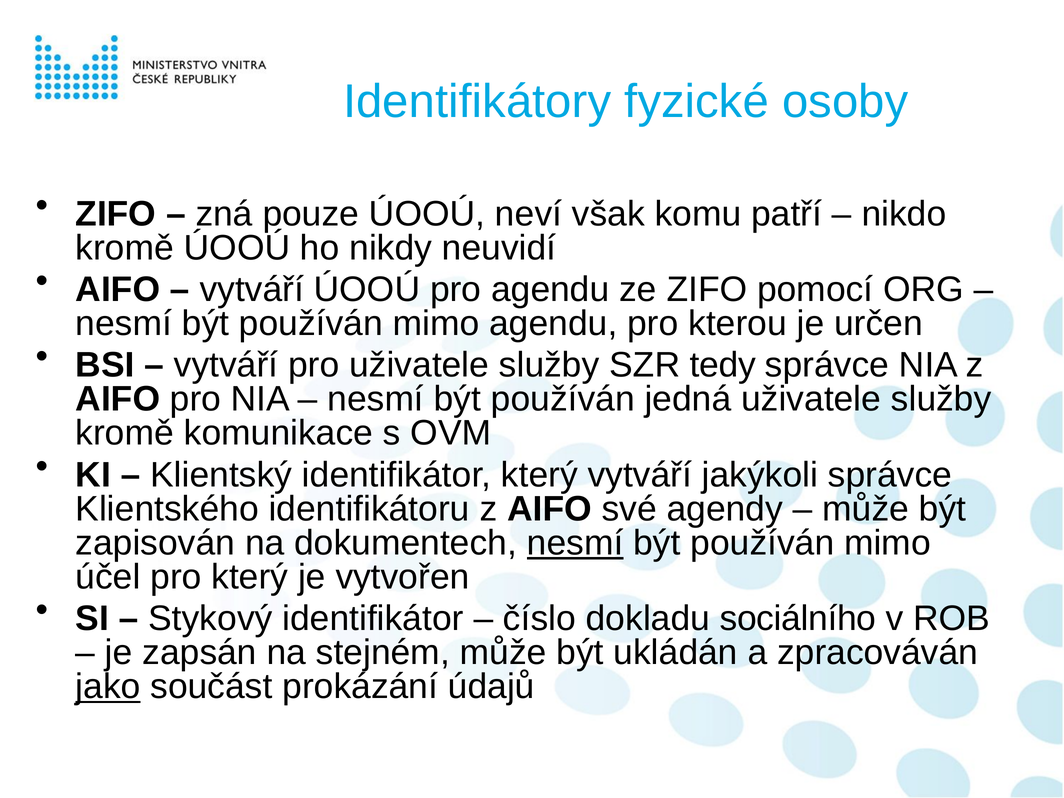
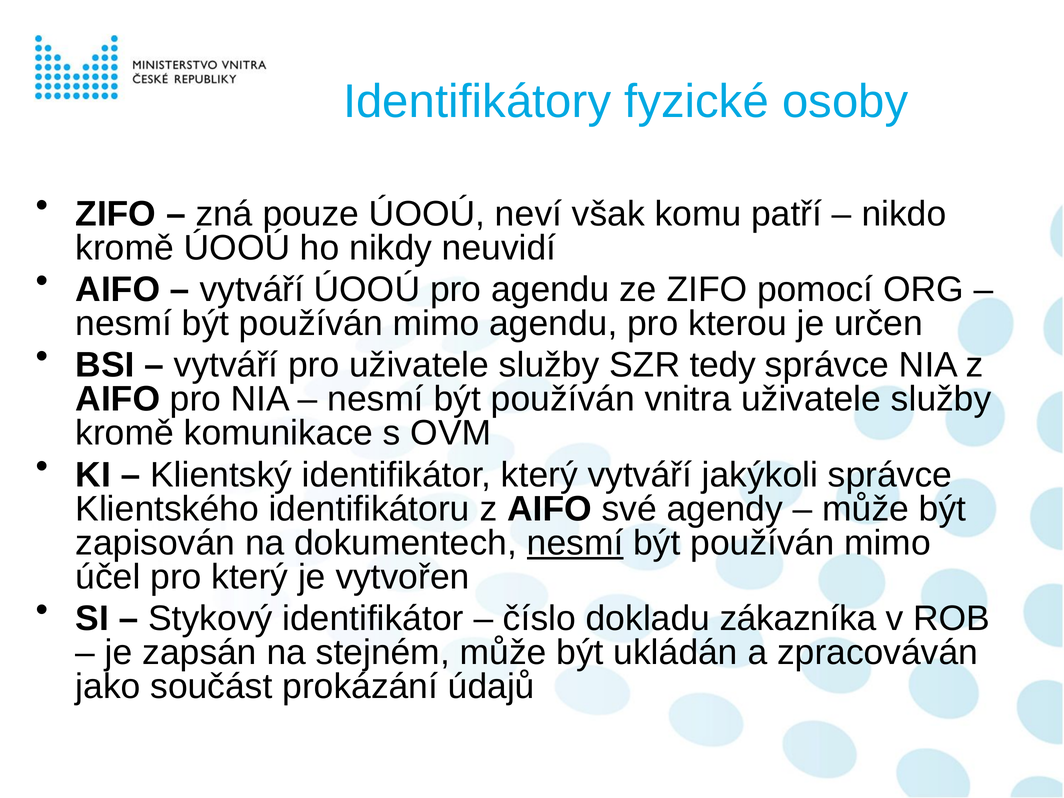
jedná: jedná -> vnitra
sociálního: sociálního -> zákazníka
jako underline: present -> none
